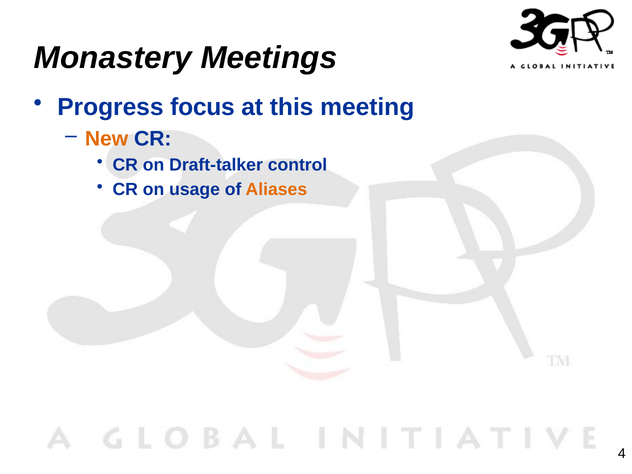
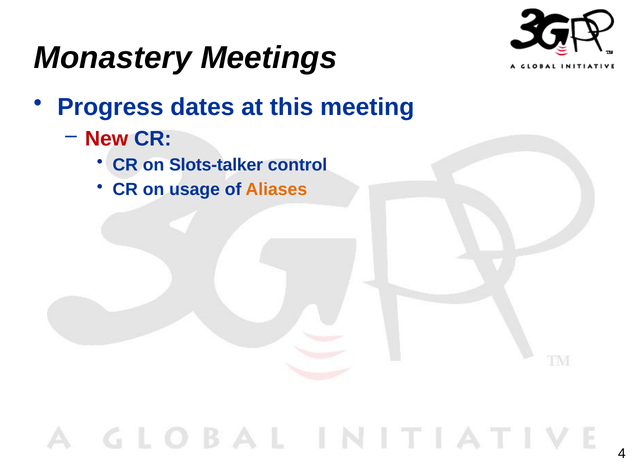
focus: focus -> dates
New colour: orange -> red
Draft-talker: Draft-talker -> Slots-talker
